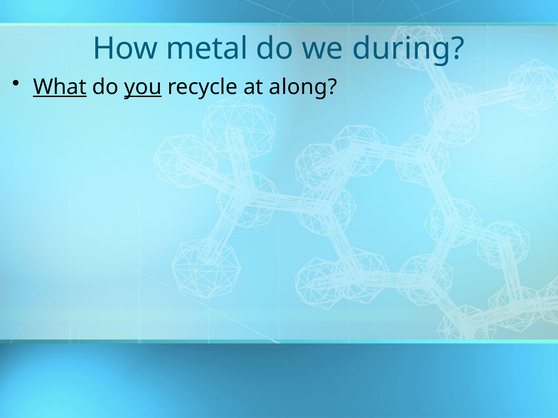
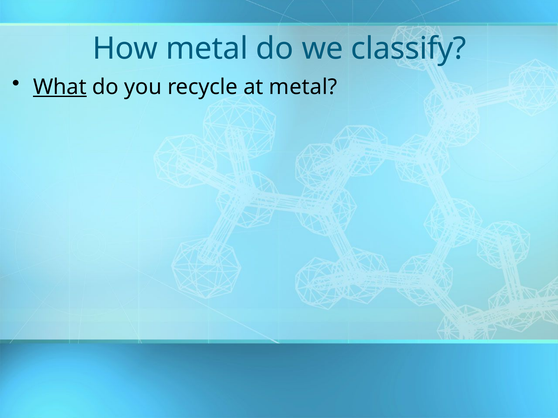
during: during -> classify
you underline: present -> none
at along: along -> metal
